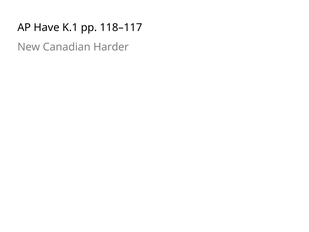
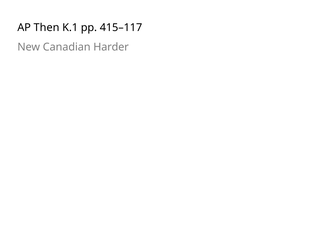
Have: Have -> Then
118–117: 118–117 -> 415–117
